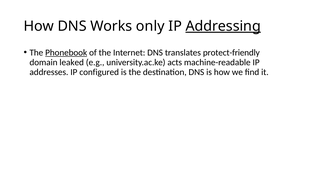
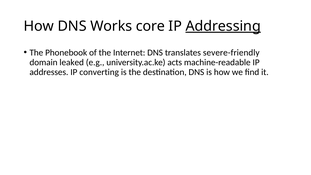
only: only -> core
Phonebook underline: present -> none
protect-friendly: protect-friendly -> severe-friendly
configured: configured -> converting
